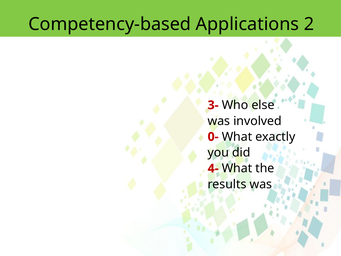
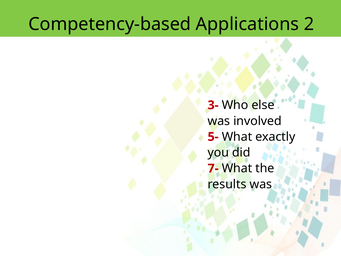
0-: 0- -> 5-
4-: 4- -> 7-
